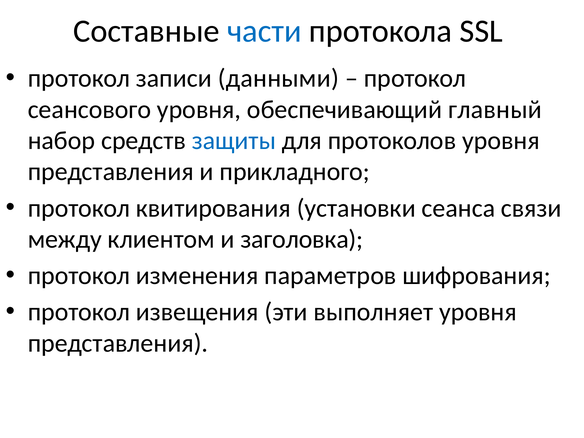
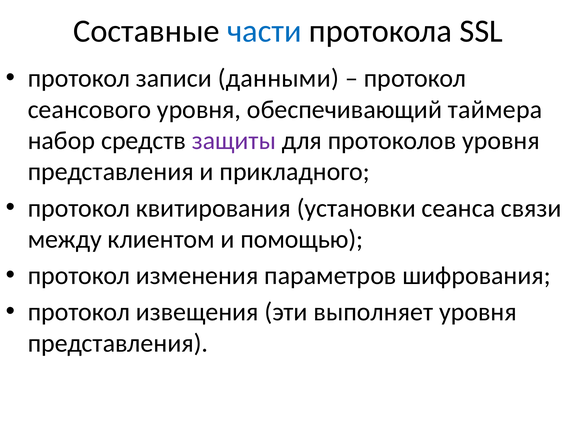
главный: главный -> таймера
защиты colour: blue -> purple
заголовка: заголовка -> помощью
